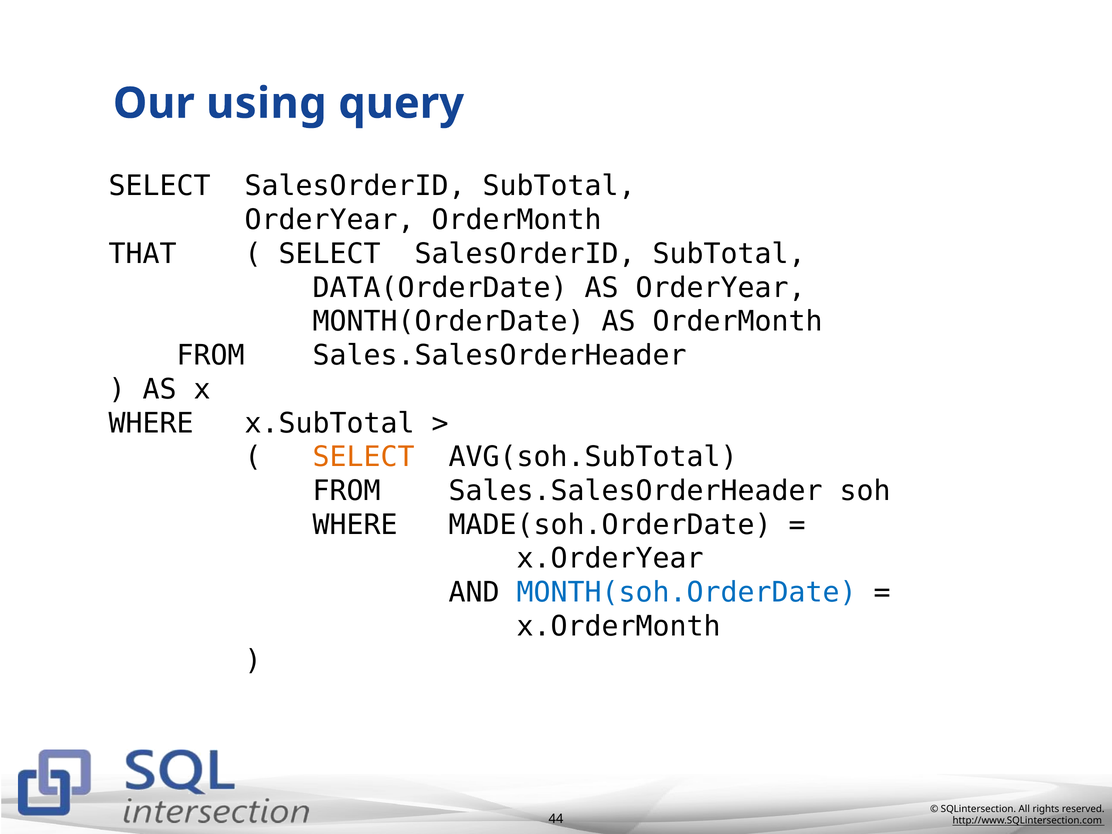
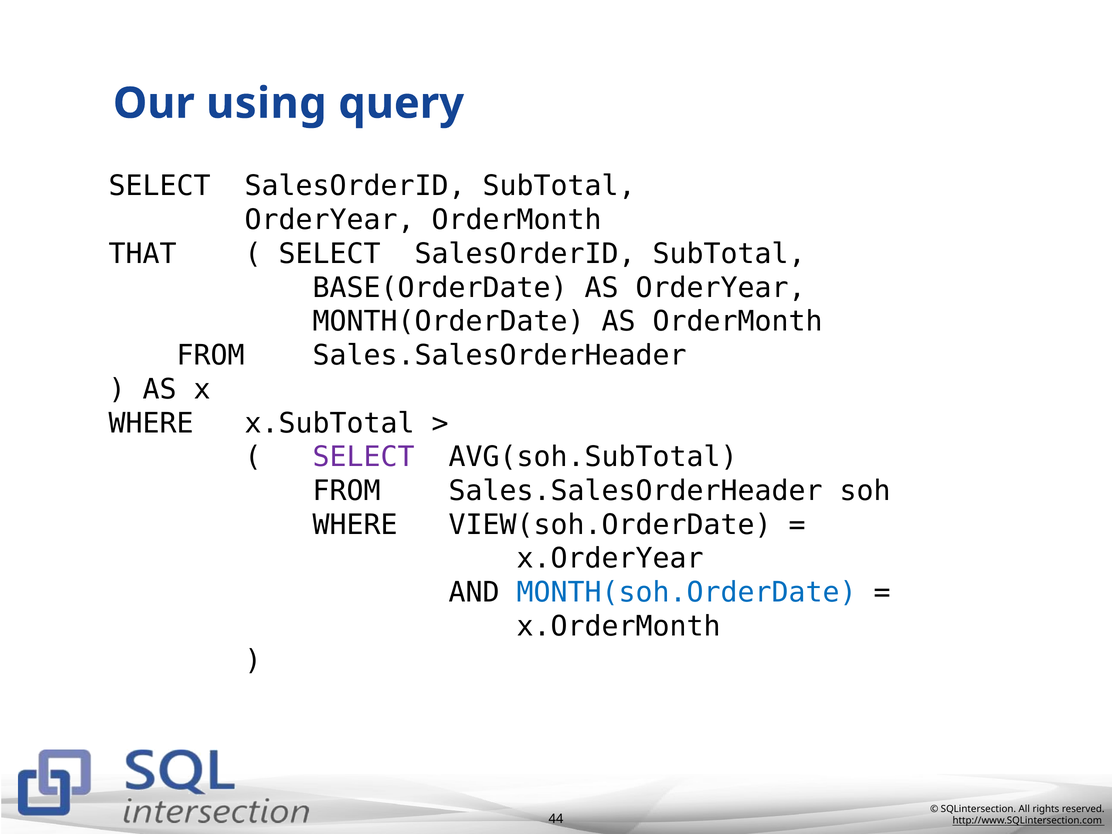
DATA(OrderDate: DATA(OrderDate -> BASE(OrderDate
SELECT at (364, 457) colour: orange -> purple
MADE(soh.OrderDate: MADE(soh.OrderDate -> VIEW(soh.OrderDate
